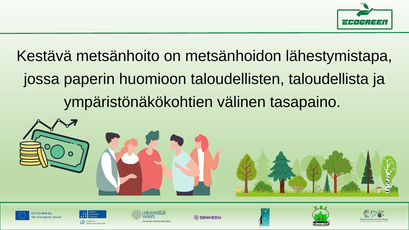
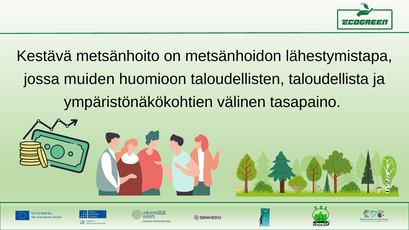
paperin: paperin -> muiden
